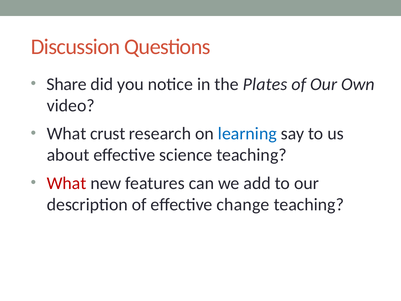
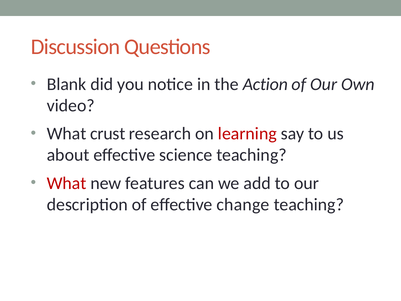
Share: Share -> Blank
Plates: Plates -> Action
learning colour: blue -> red
